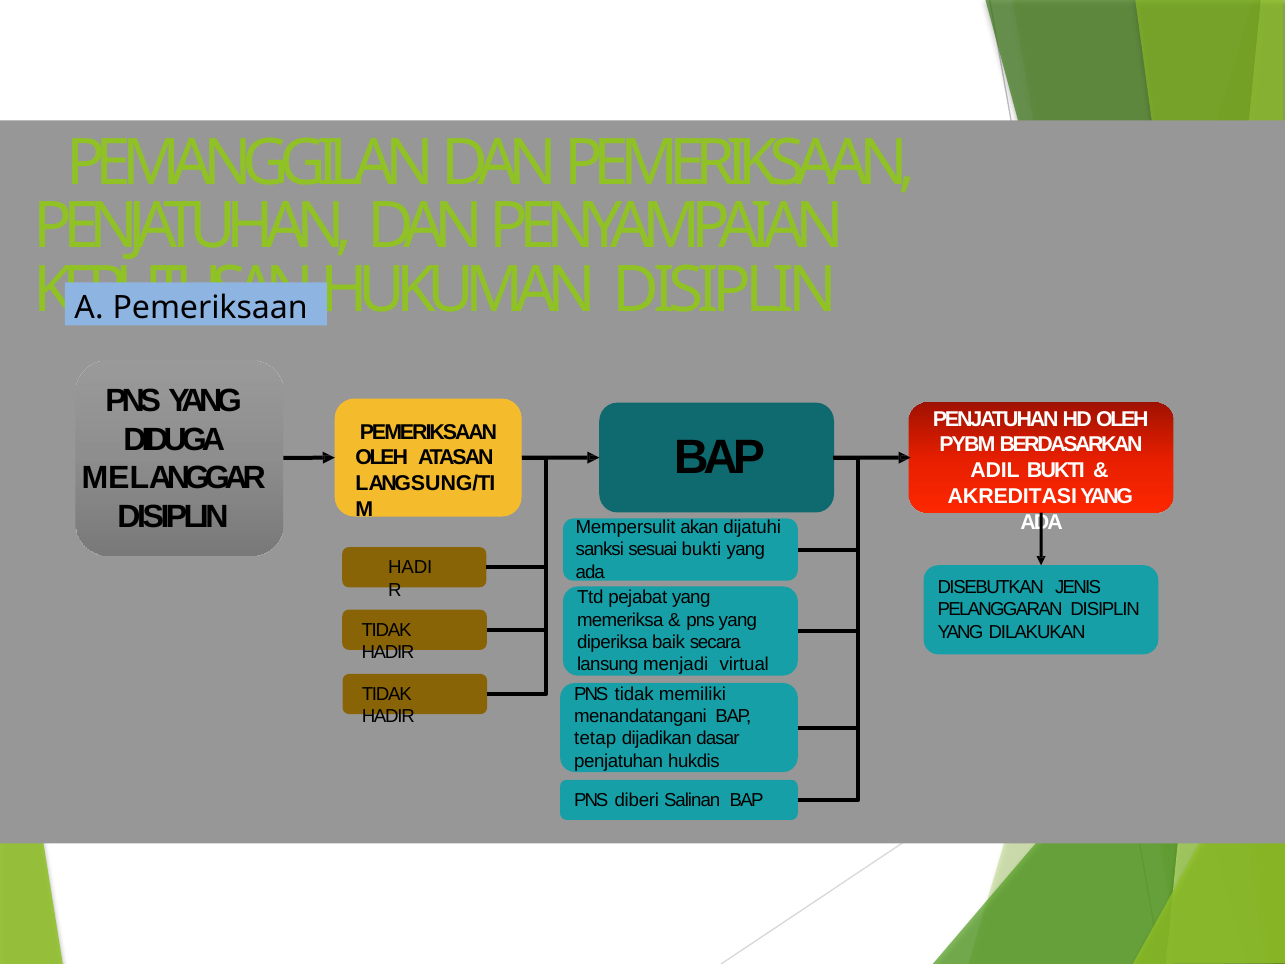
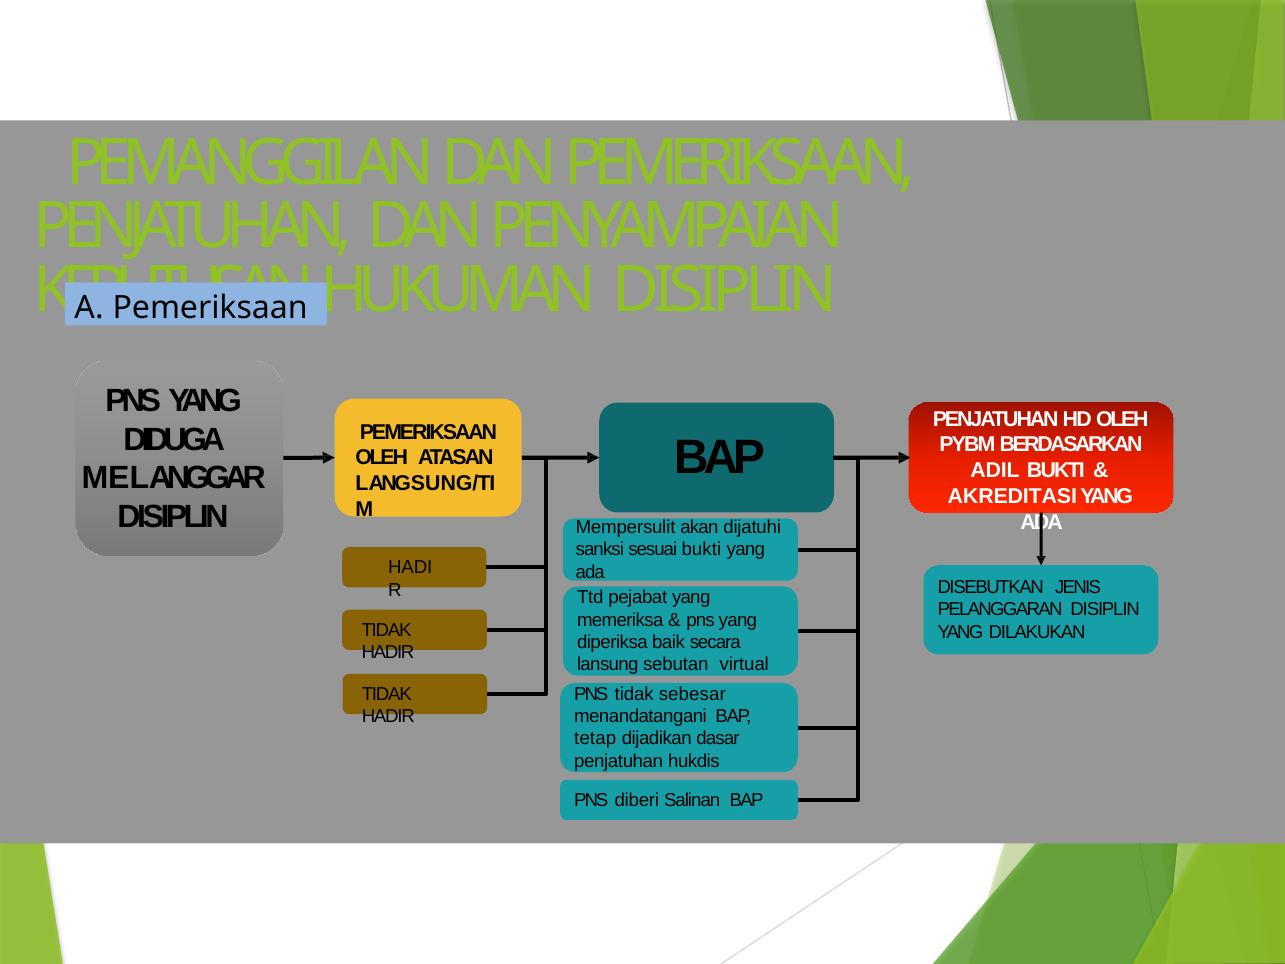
menjadi: menjadi -> sebutan
memiliki: memiliki -> sebesar
